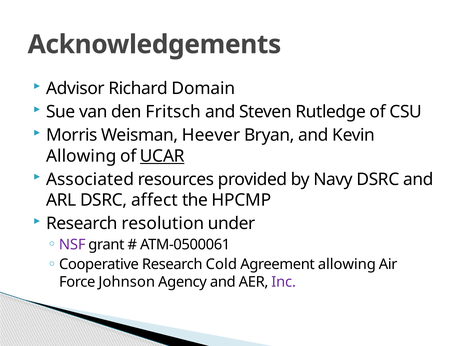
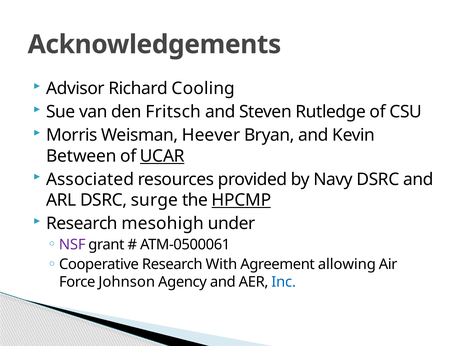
Domain: Domain -> Cooling
Allowing at (81, 156): Allowing -> Between
affect: affect -> surge
HPCMP underline: none -> present
resolution: resolution -> mesohigh
Cold: Cold -> With
Inc colour: purple -> blue
